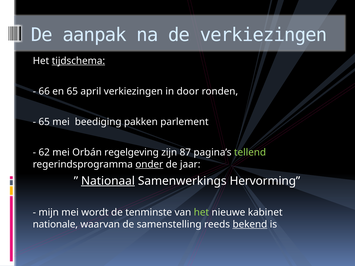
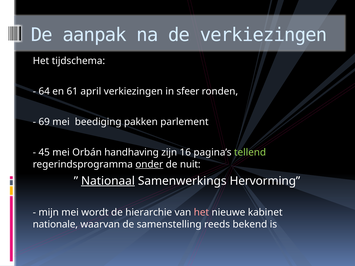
tijdschema underline: present -> none
66: 66 -> 64
en 65: 65 -> 61
door: door -> sfeer
65 at (44, 122): 65 -> 69
62: 62 -> 45
regelgeving: regelgeving -> handhaving
87: 87 -> 16
jaar: jaar -> nuit
tenminste: tenminste -> hierarchie
het at (201, 213) colour: light green -> pink
bekend underline: present -> none
